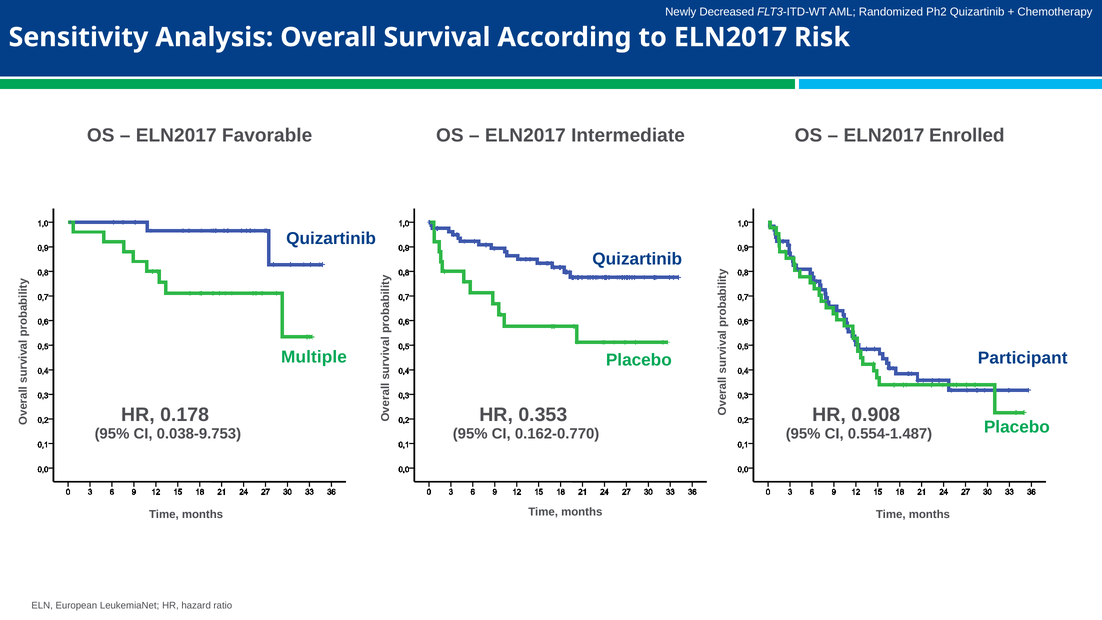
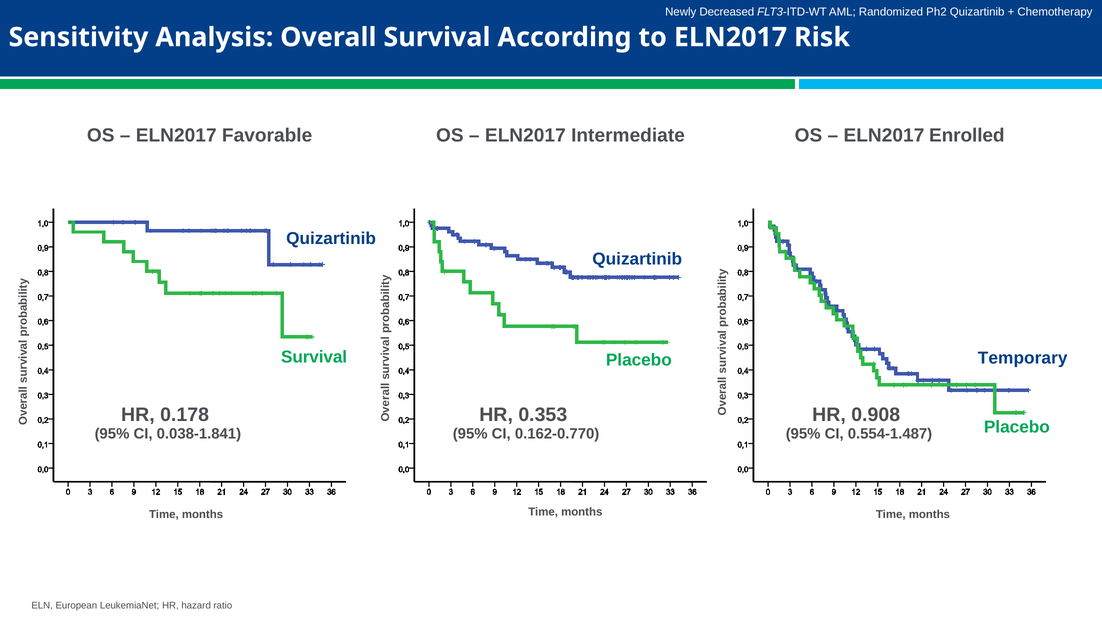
Multiple at (314, 357): Multiple -> Survival
Participant: Participant -> Temporary
0.038-9.753: 0.038-9.753 -> 0.038-1.841
